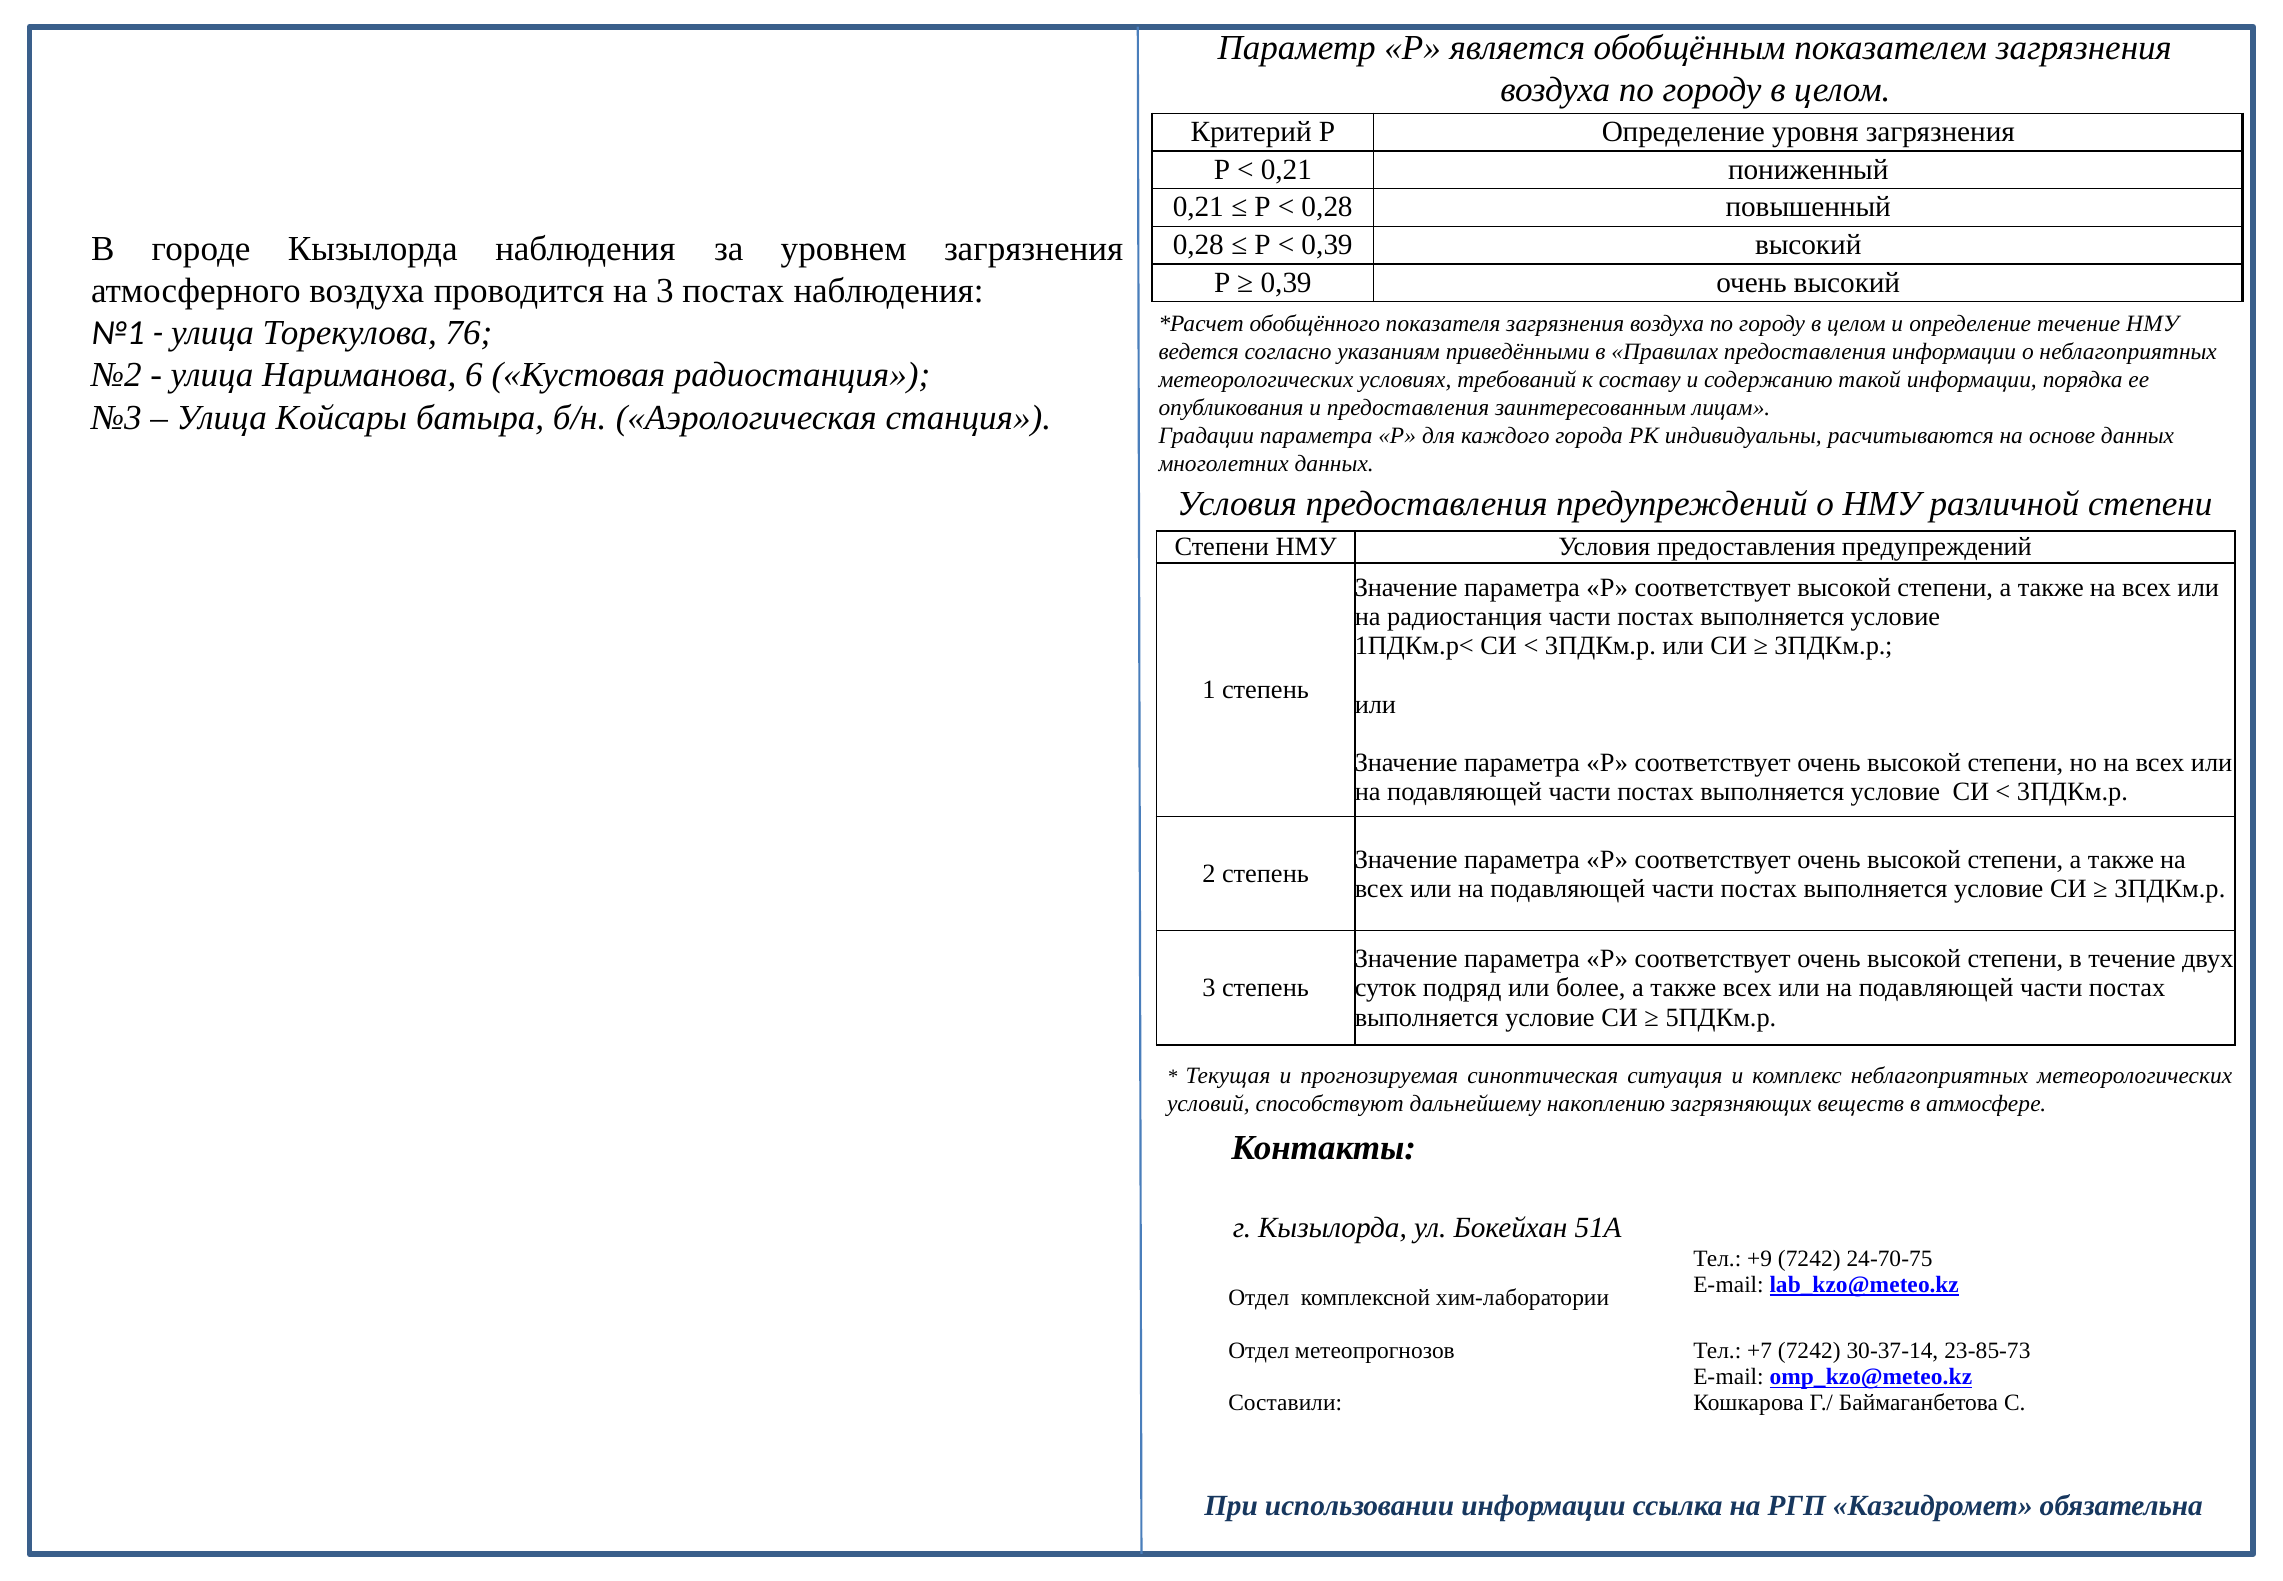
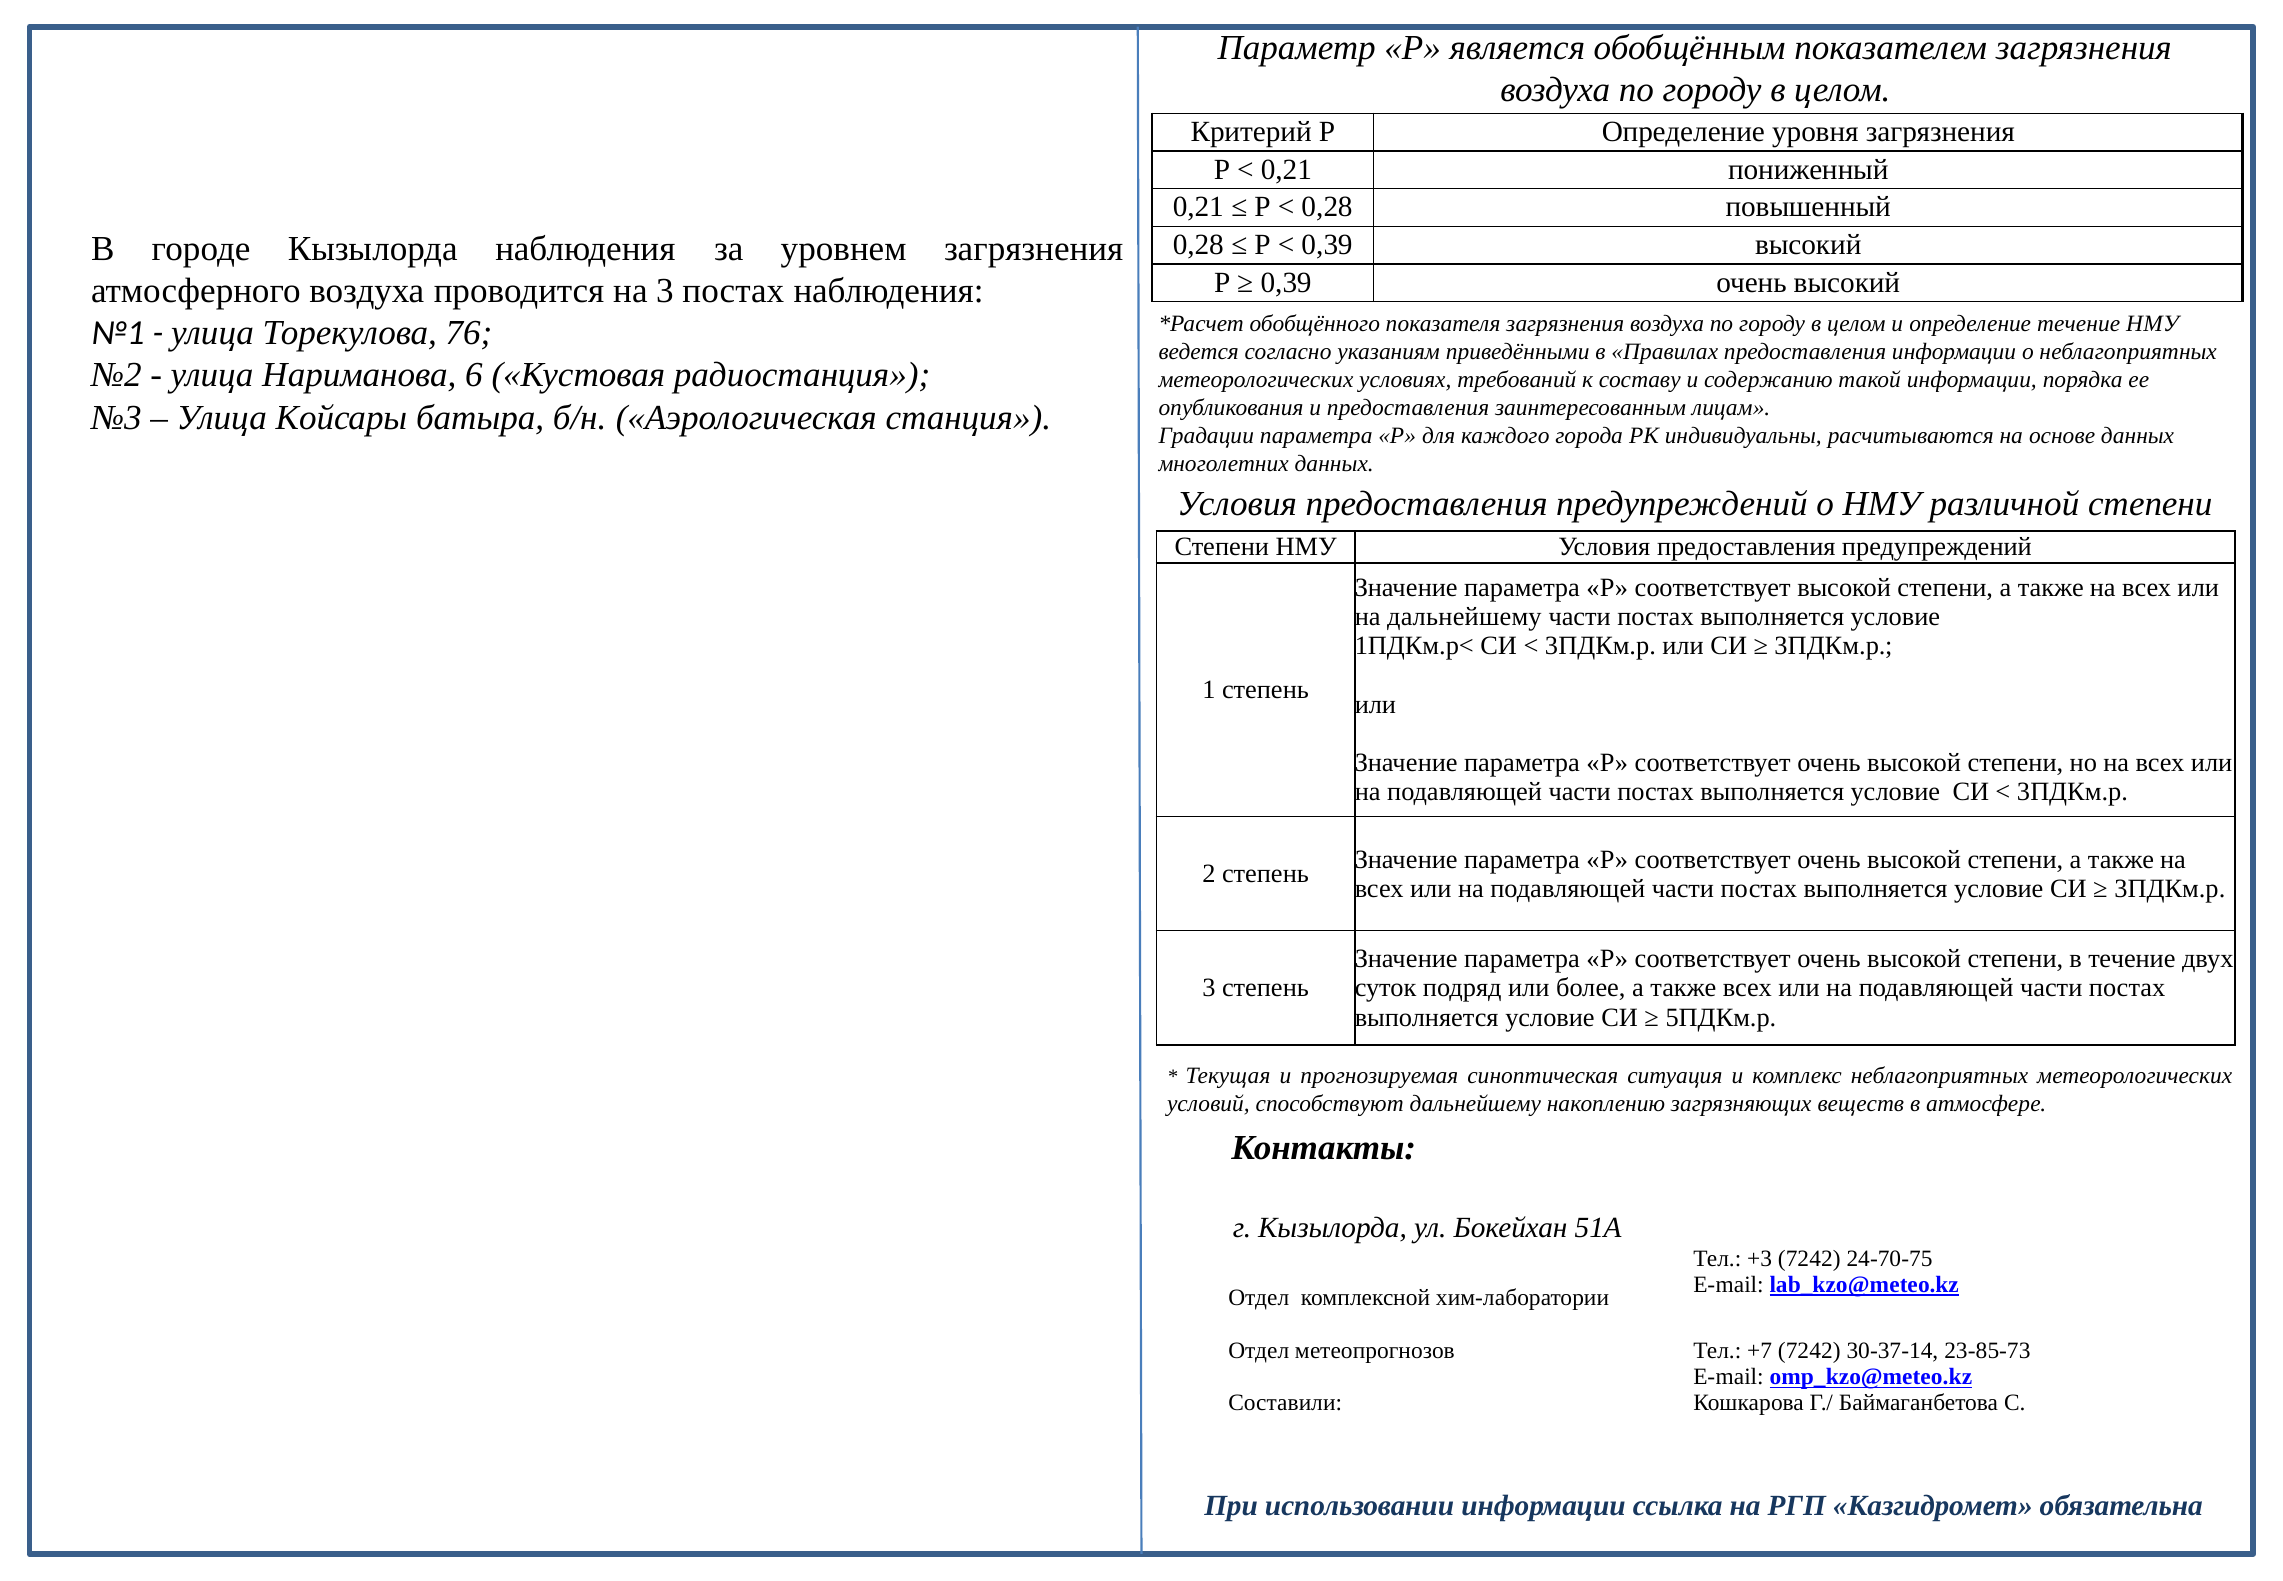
на радиостанция: радиостанция -> дальнейшему
+9: +9 -> +3
